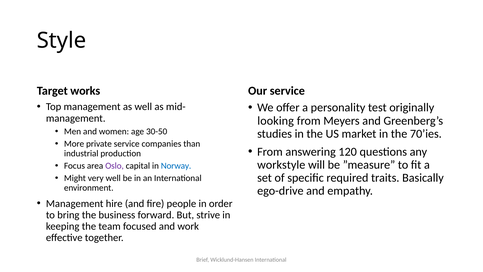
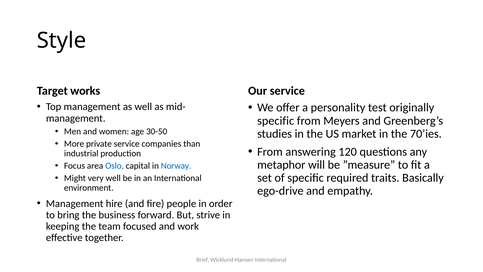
looking at (276, 121): looking -> specific
workstyle: workstyle -> metaphor
Oslo colour: purple -> blue
